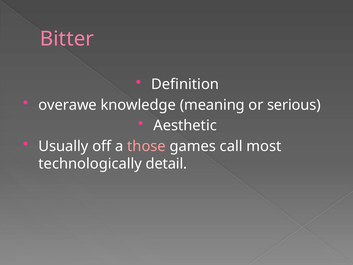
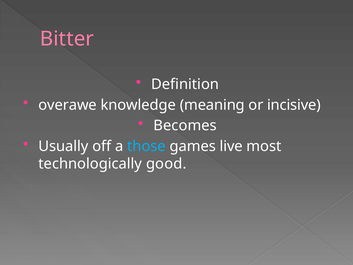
serious: serious -> incisive
Aesthetic: Aesthetic -> Becomes
those colour: pink -> light blue
call: call -> live
detail: detail -> good
